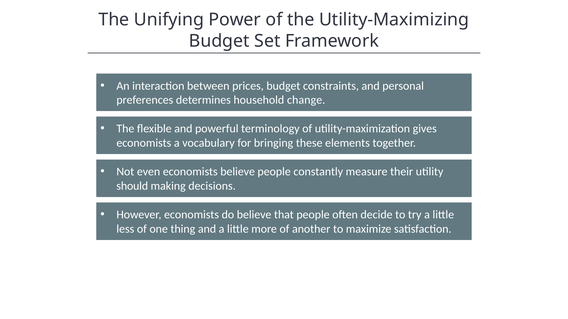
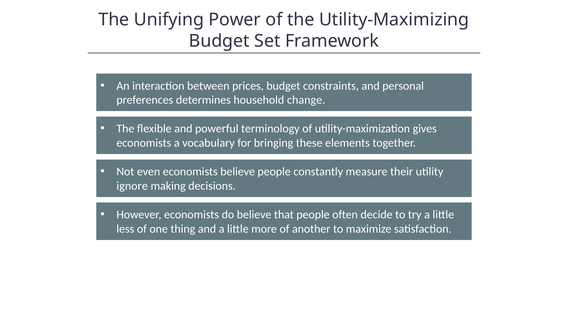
should: should -> ignore
